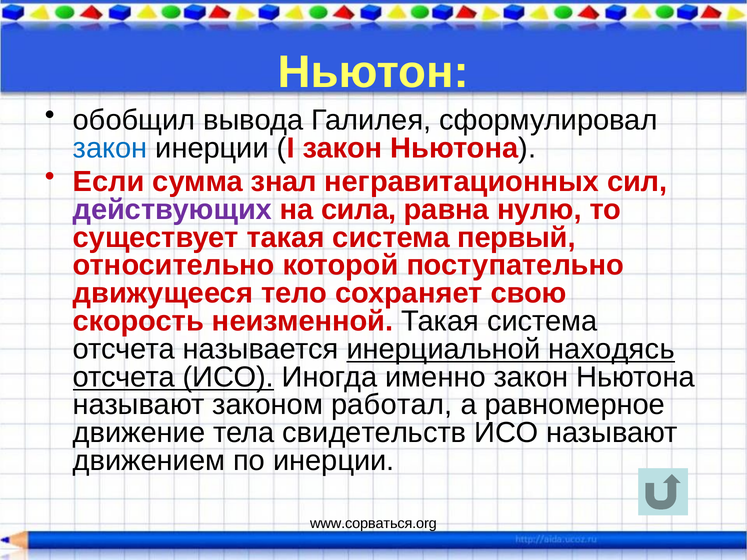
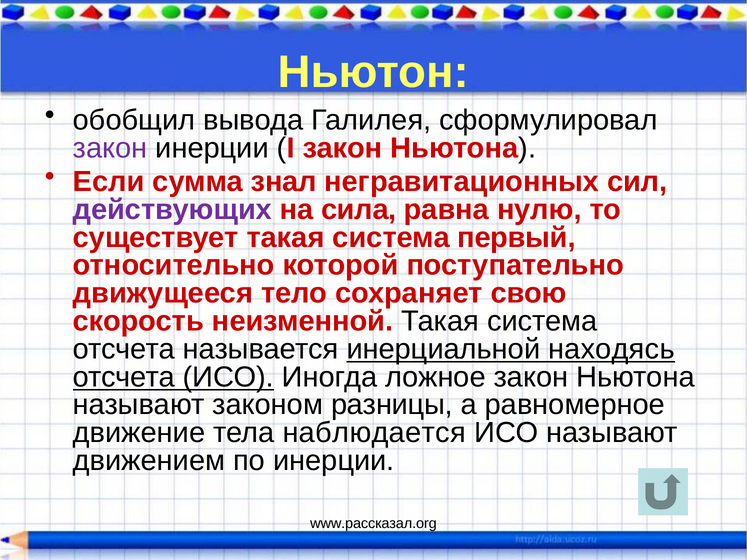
закон at (110, 148) colour: blue -> purple
именно: именно -> ложное
работал: работал -> разницы
свидетельств: свидетельств -> наблюдается
www.сорваться.org: www.сорваться.org -> www.рассказал.org
